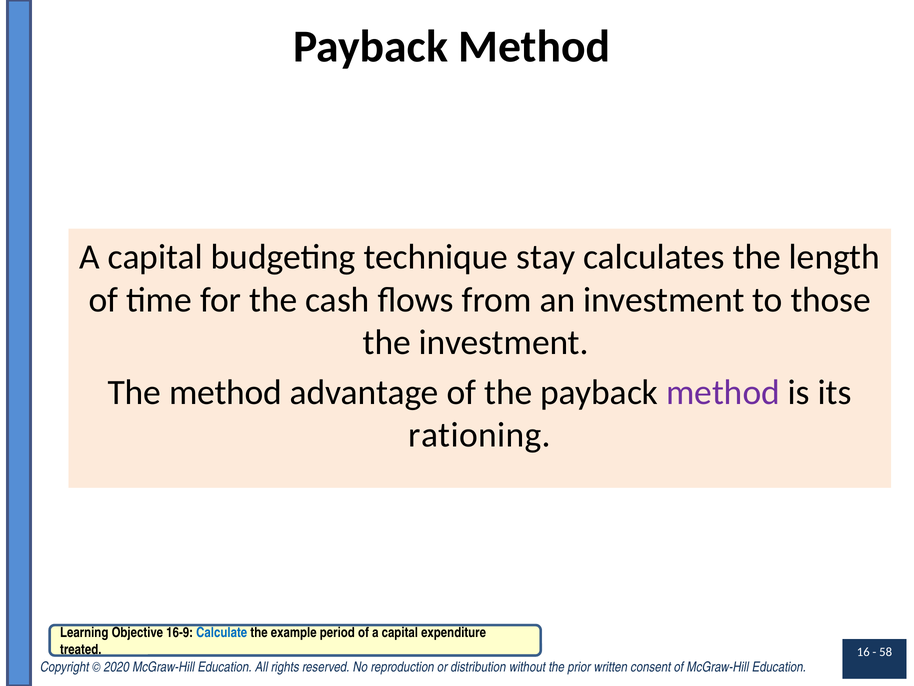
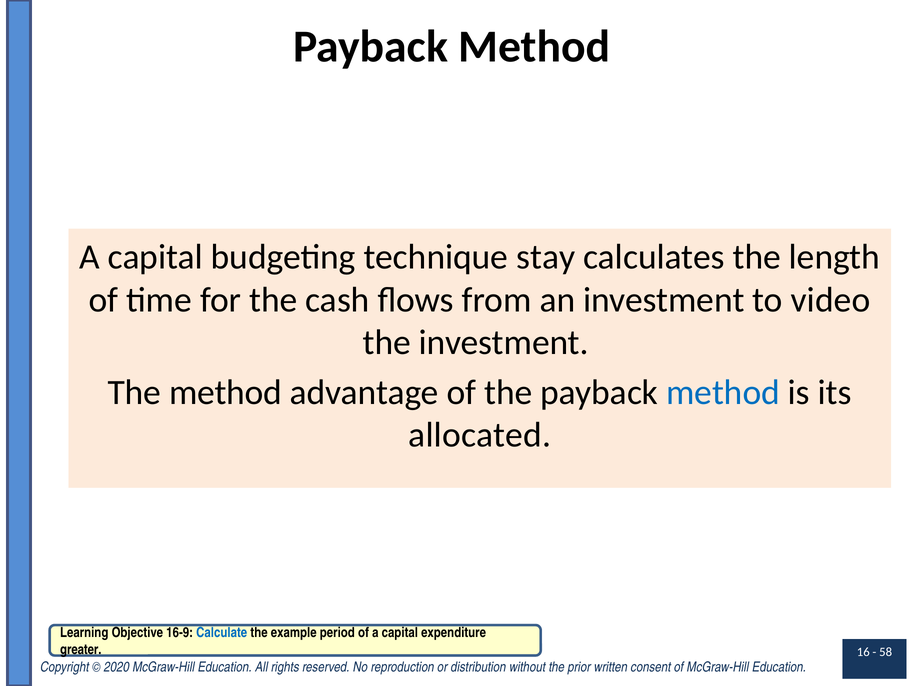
those: those -> video
method at (723, 392) colour: purple -> blue
rationing: rationing -> allocated
treated: treated -> greater
